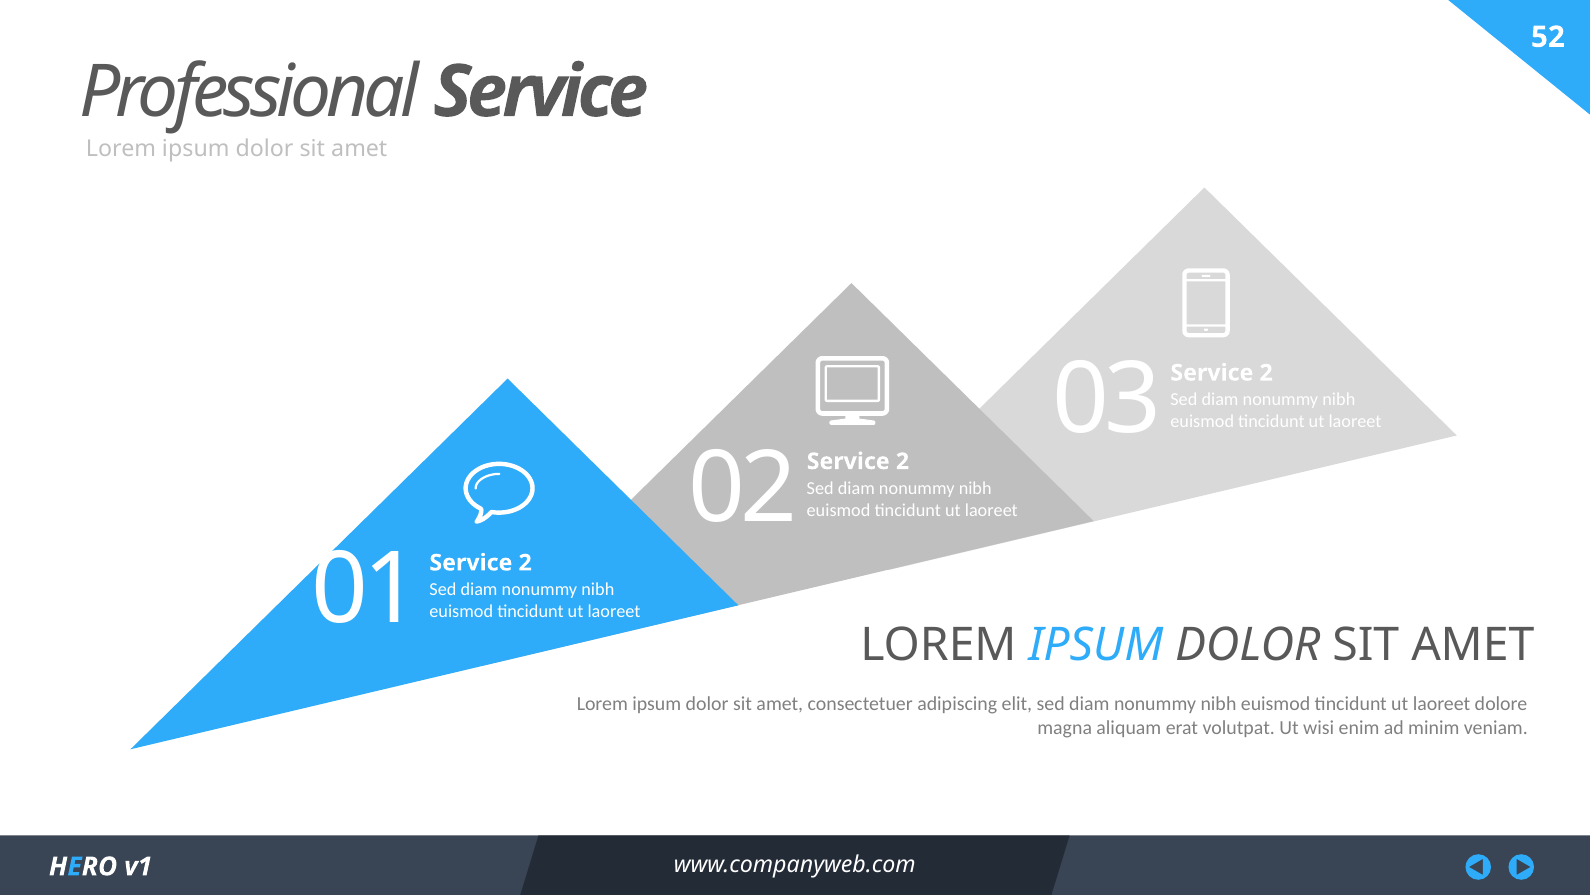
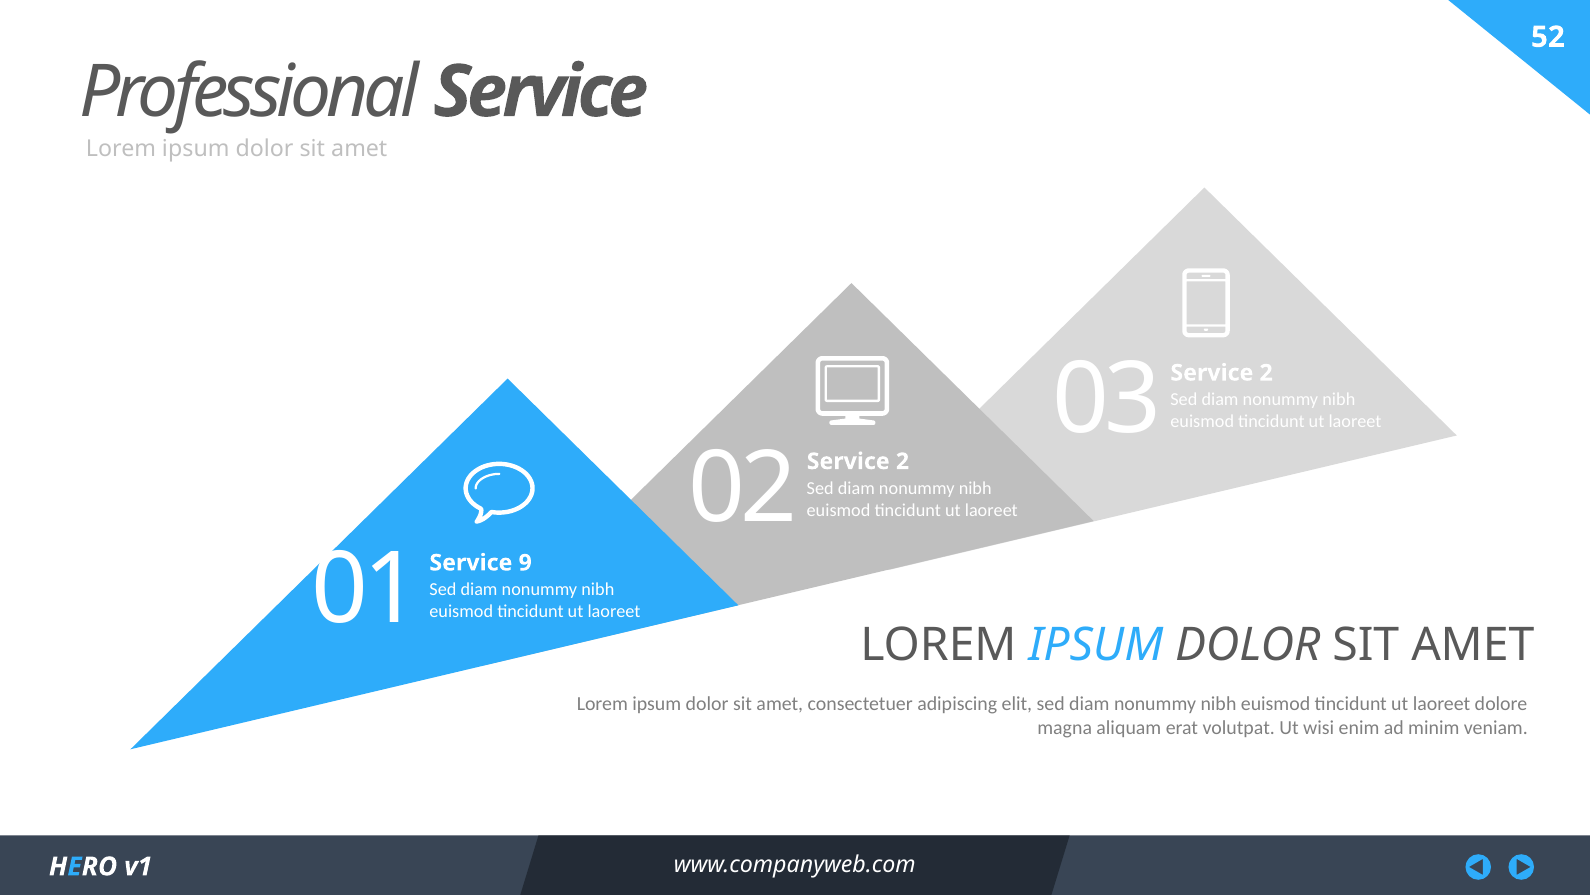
2 at (525, 562): 2 -> 9
